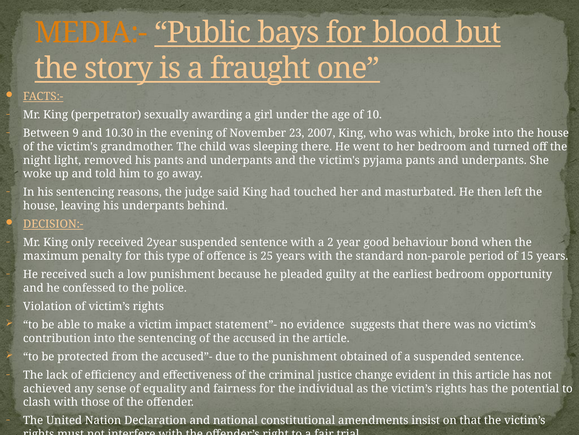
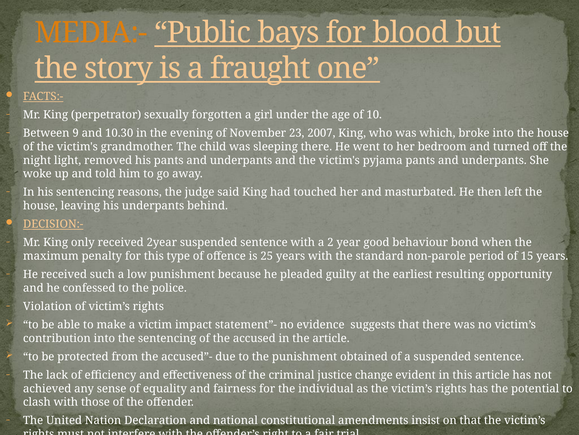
awarding: awarding -> forgotten
earliest bedroom: bedroom -> resulting
